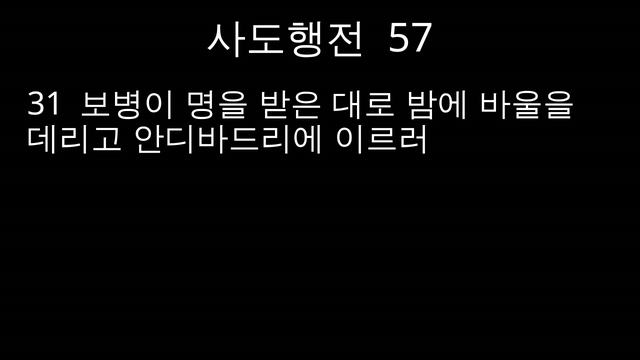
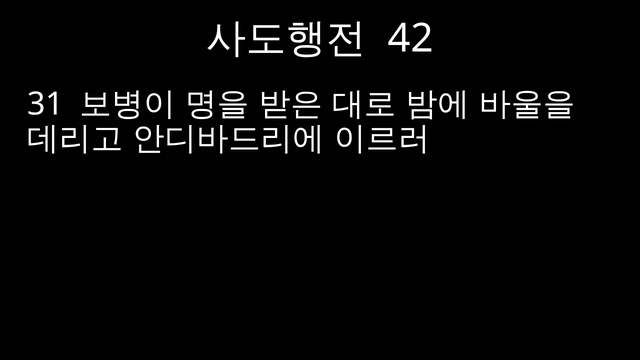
57: 57 -> 42
